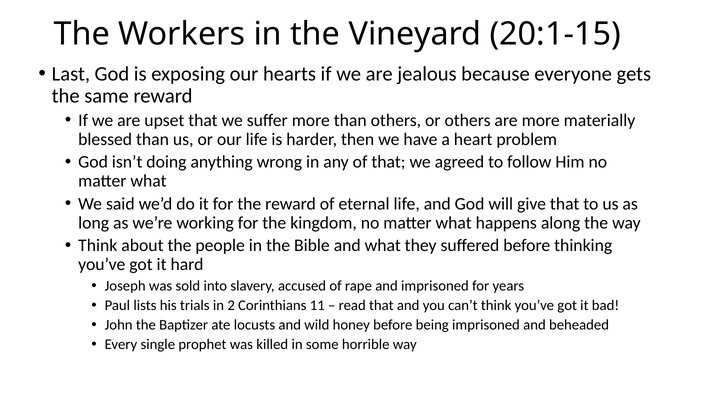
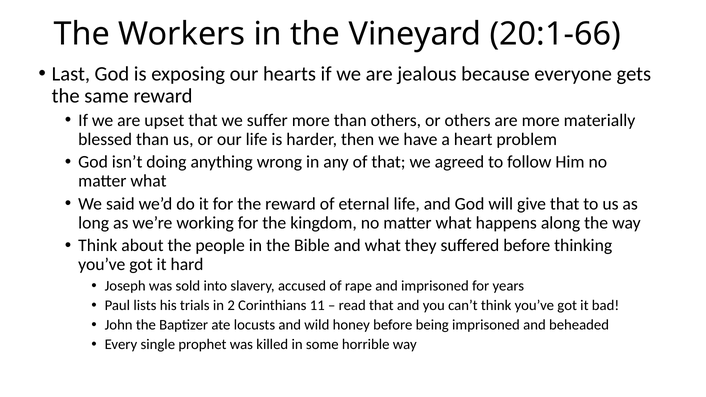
20:1-15: 20:1-15 -> 20:1-66
